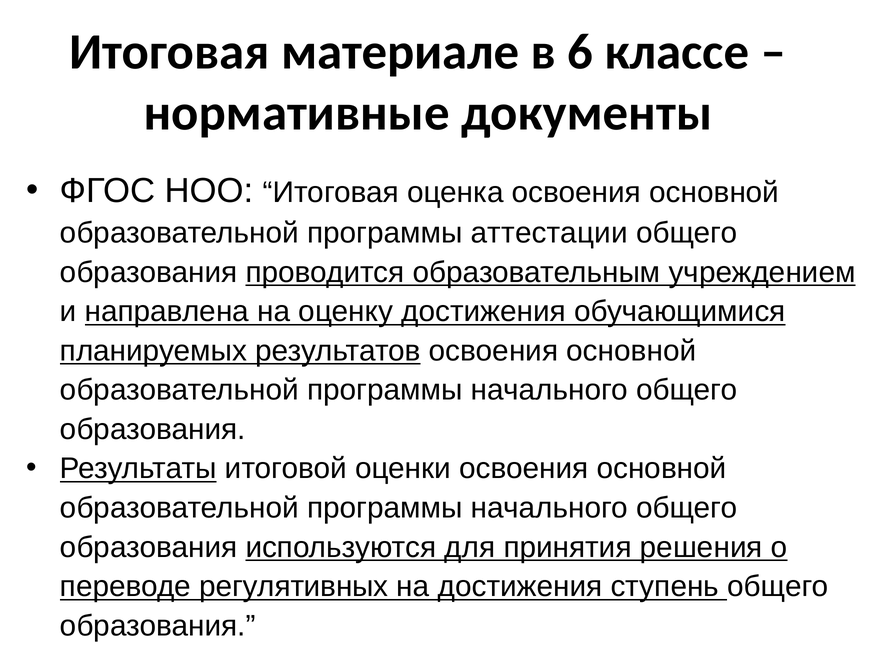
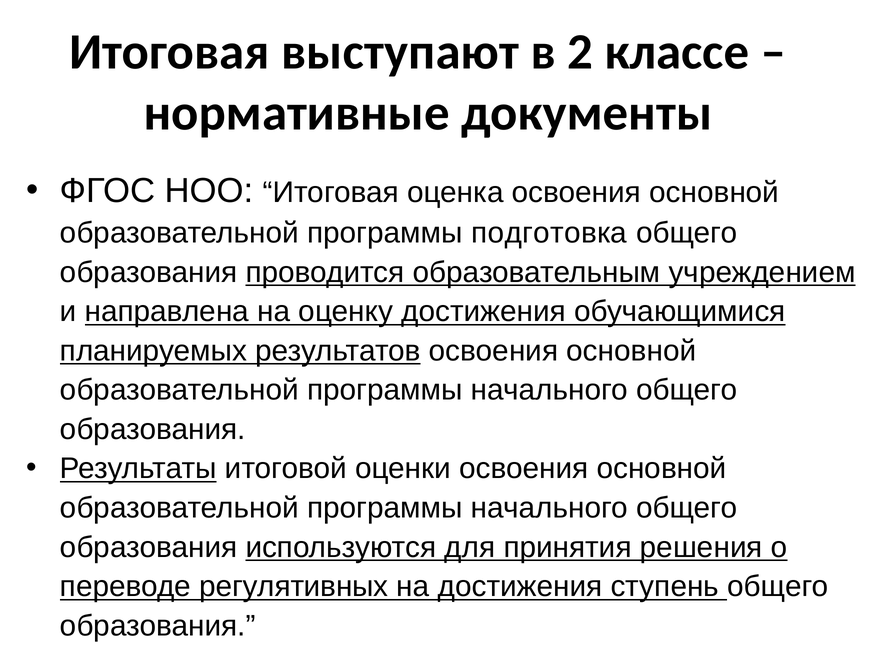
материале: материале -> выступают
6: 6 -> 2
аттестации: аттестации -> подготовка
